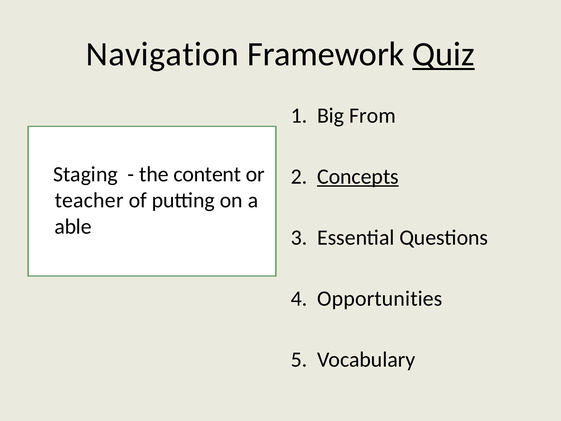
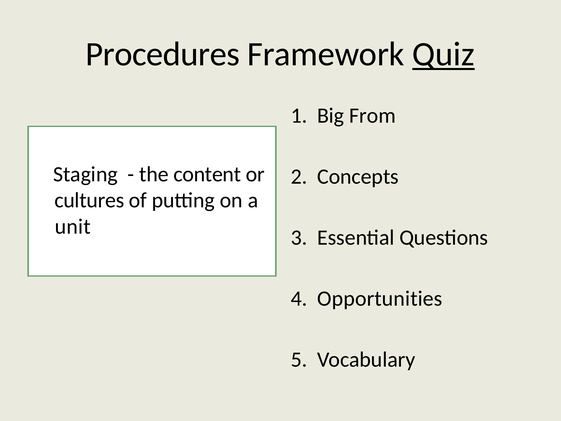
Navigation: Navigation -> Procedures
Concepts underline: present -> none
teacher: teacher -> cultures
able: able -> unit
